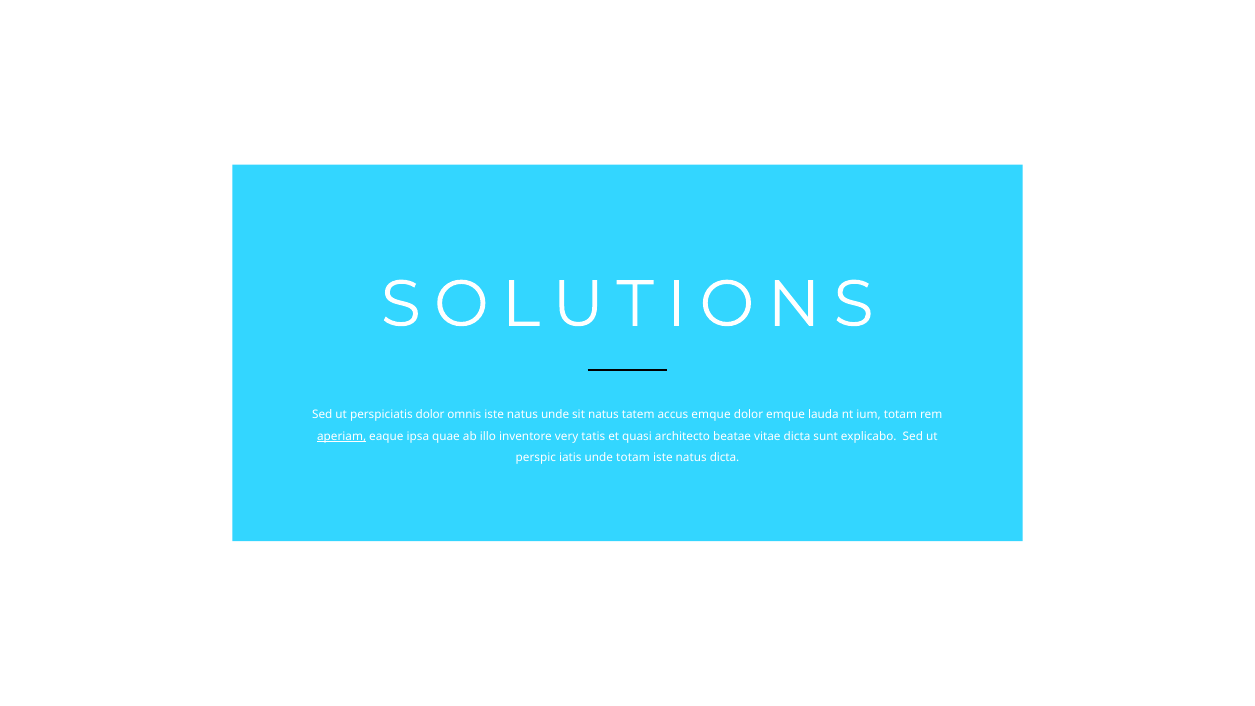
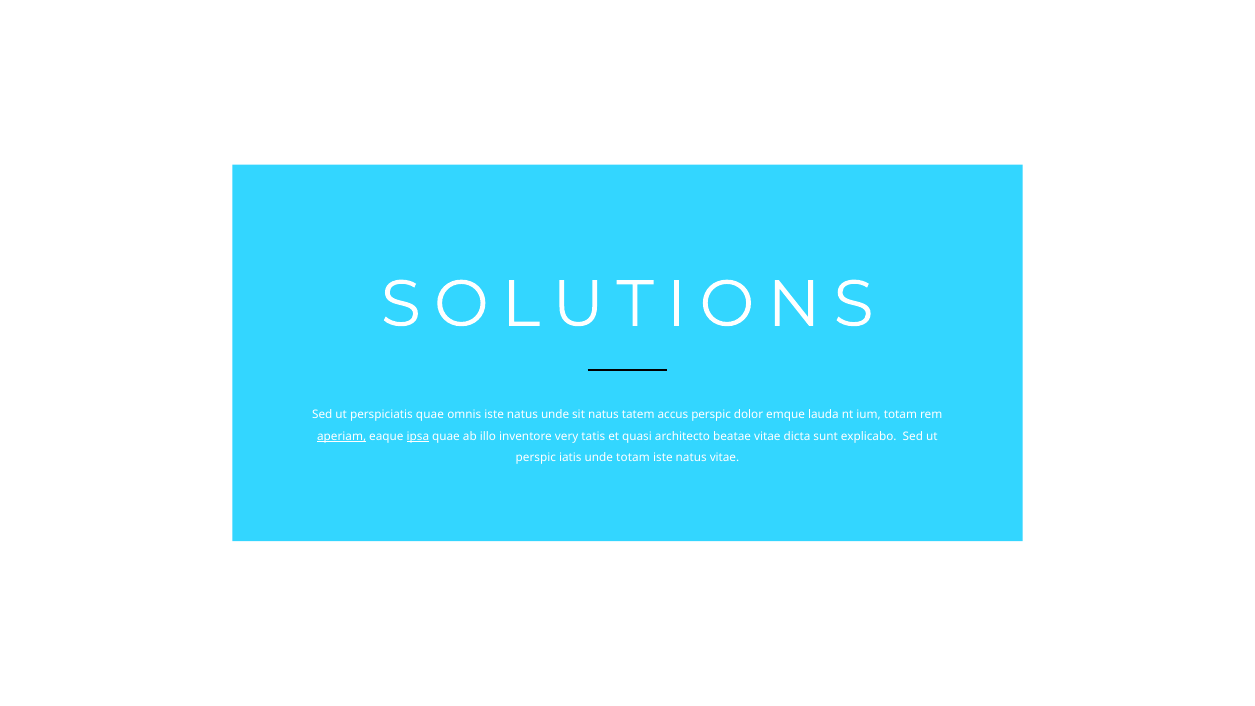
perspiciatis dolor: dolor -> quae
accus emque: emque -> perspic
ipsa underline: none -> present
natus dicta: dicta -> vitae
